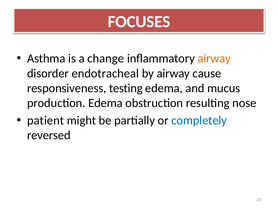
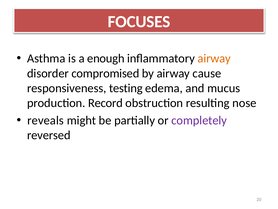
change: change -> enough
endotracheal: endotracheal -> compromised
production Edema: Edema -> Record
patient: patient -> reveals
completely colour: blue -> purple
